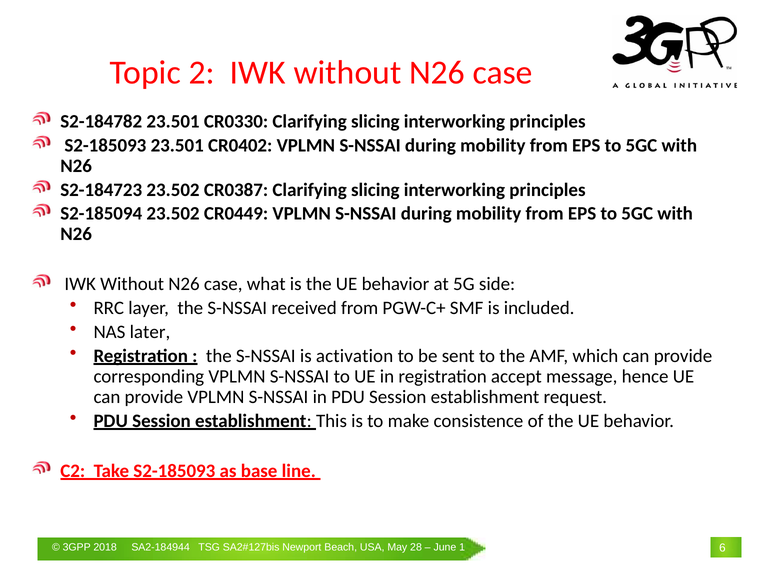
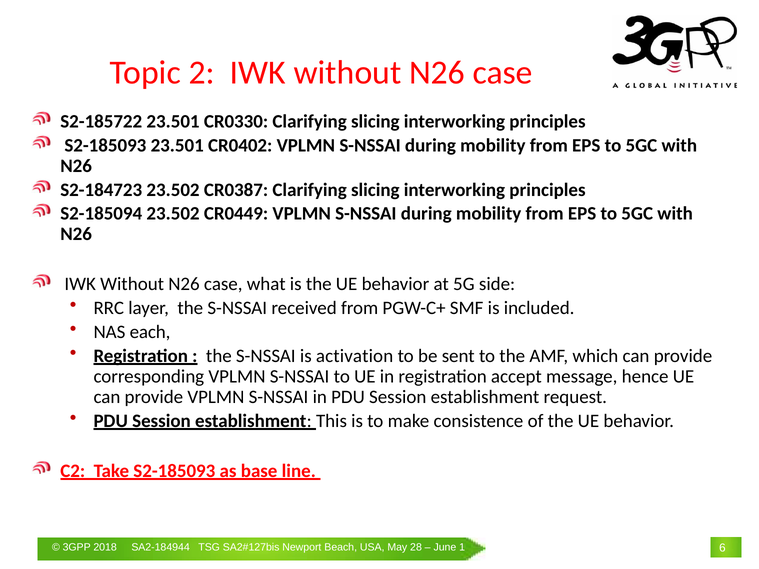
S2-184782: S2-184782 -> S2-185722
later: later -> each
